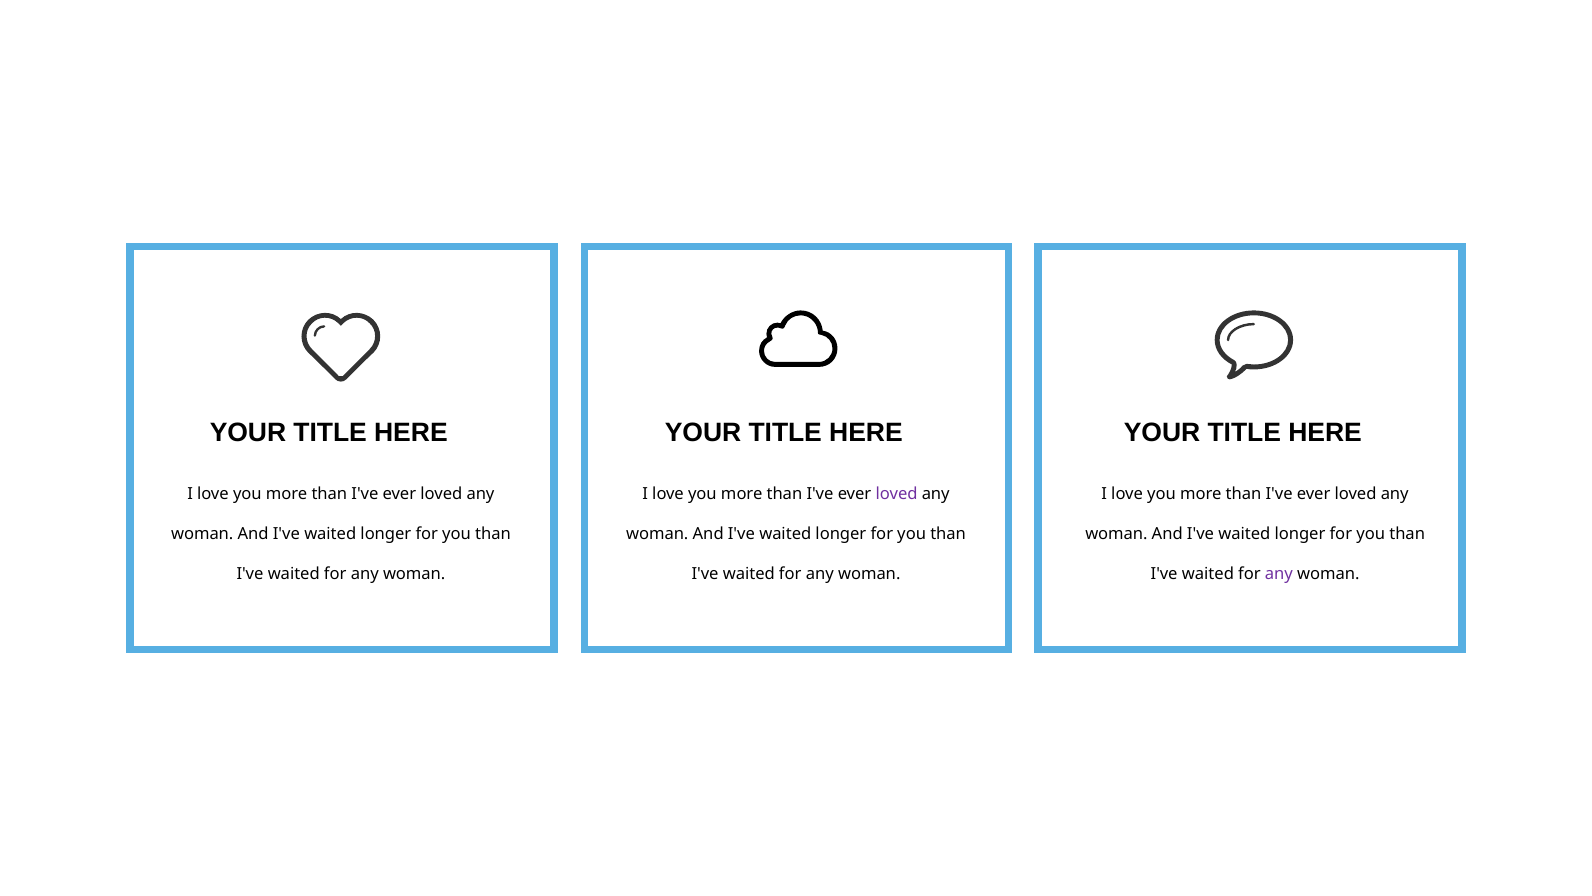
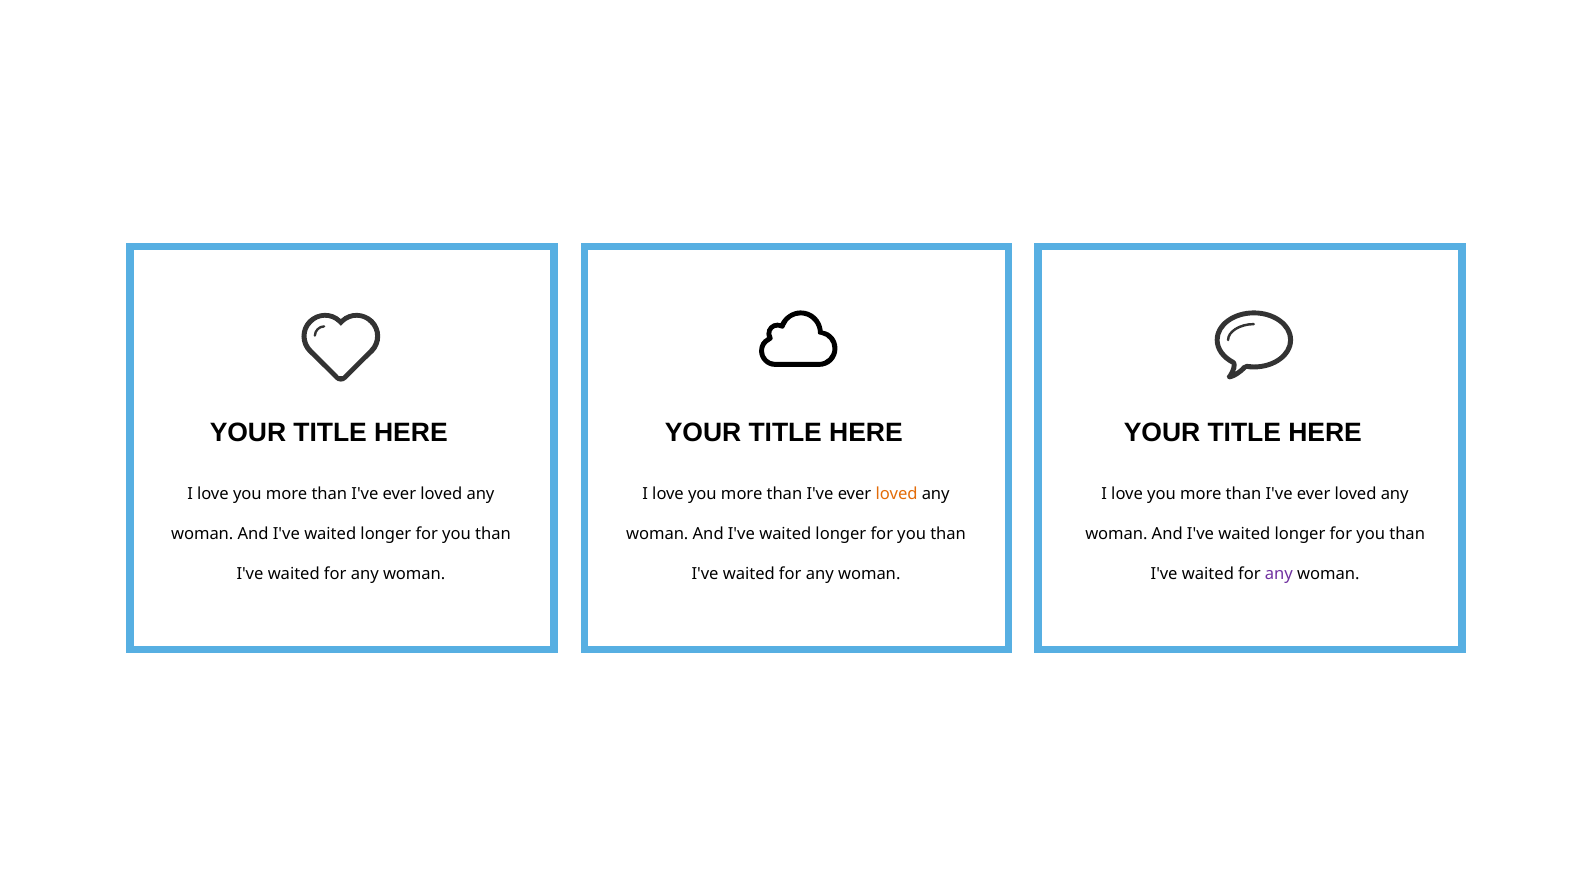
loved at (897, 494) colour: purple -> orange
